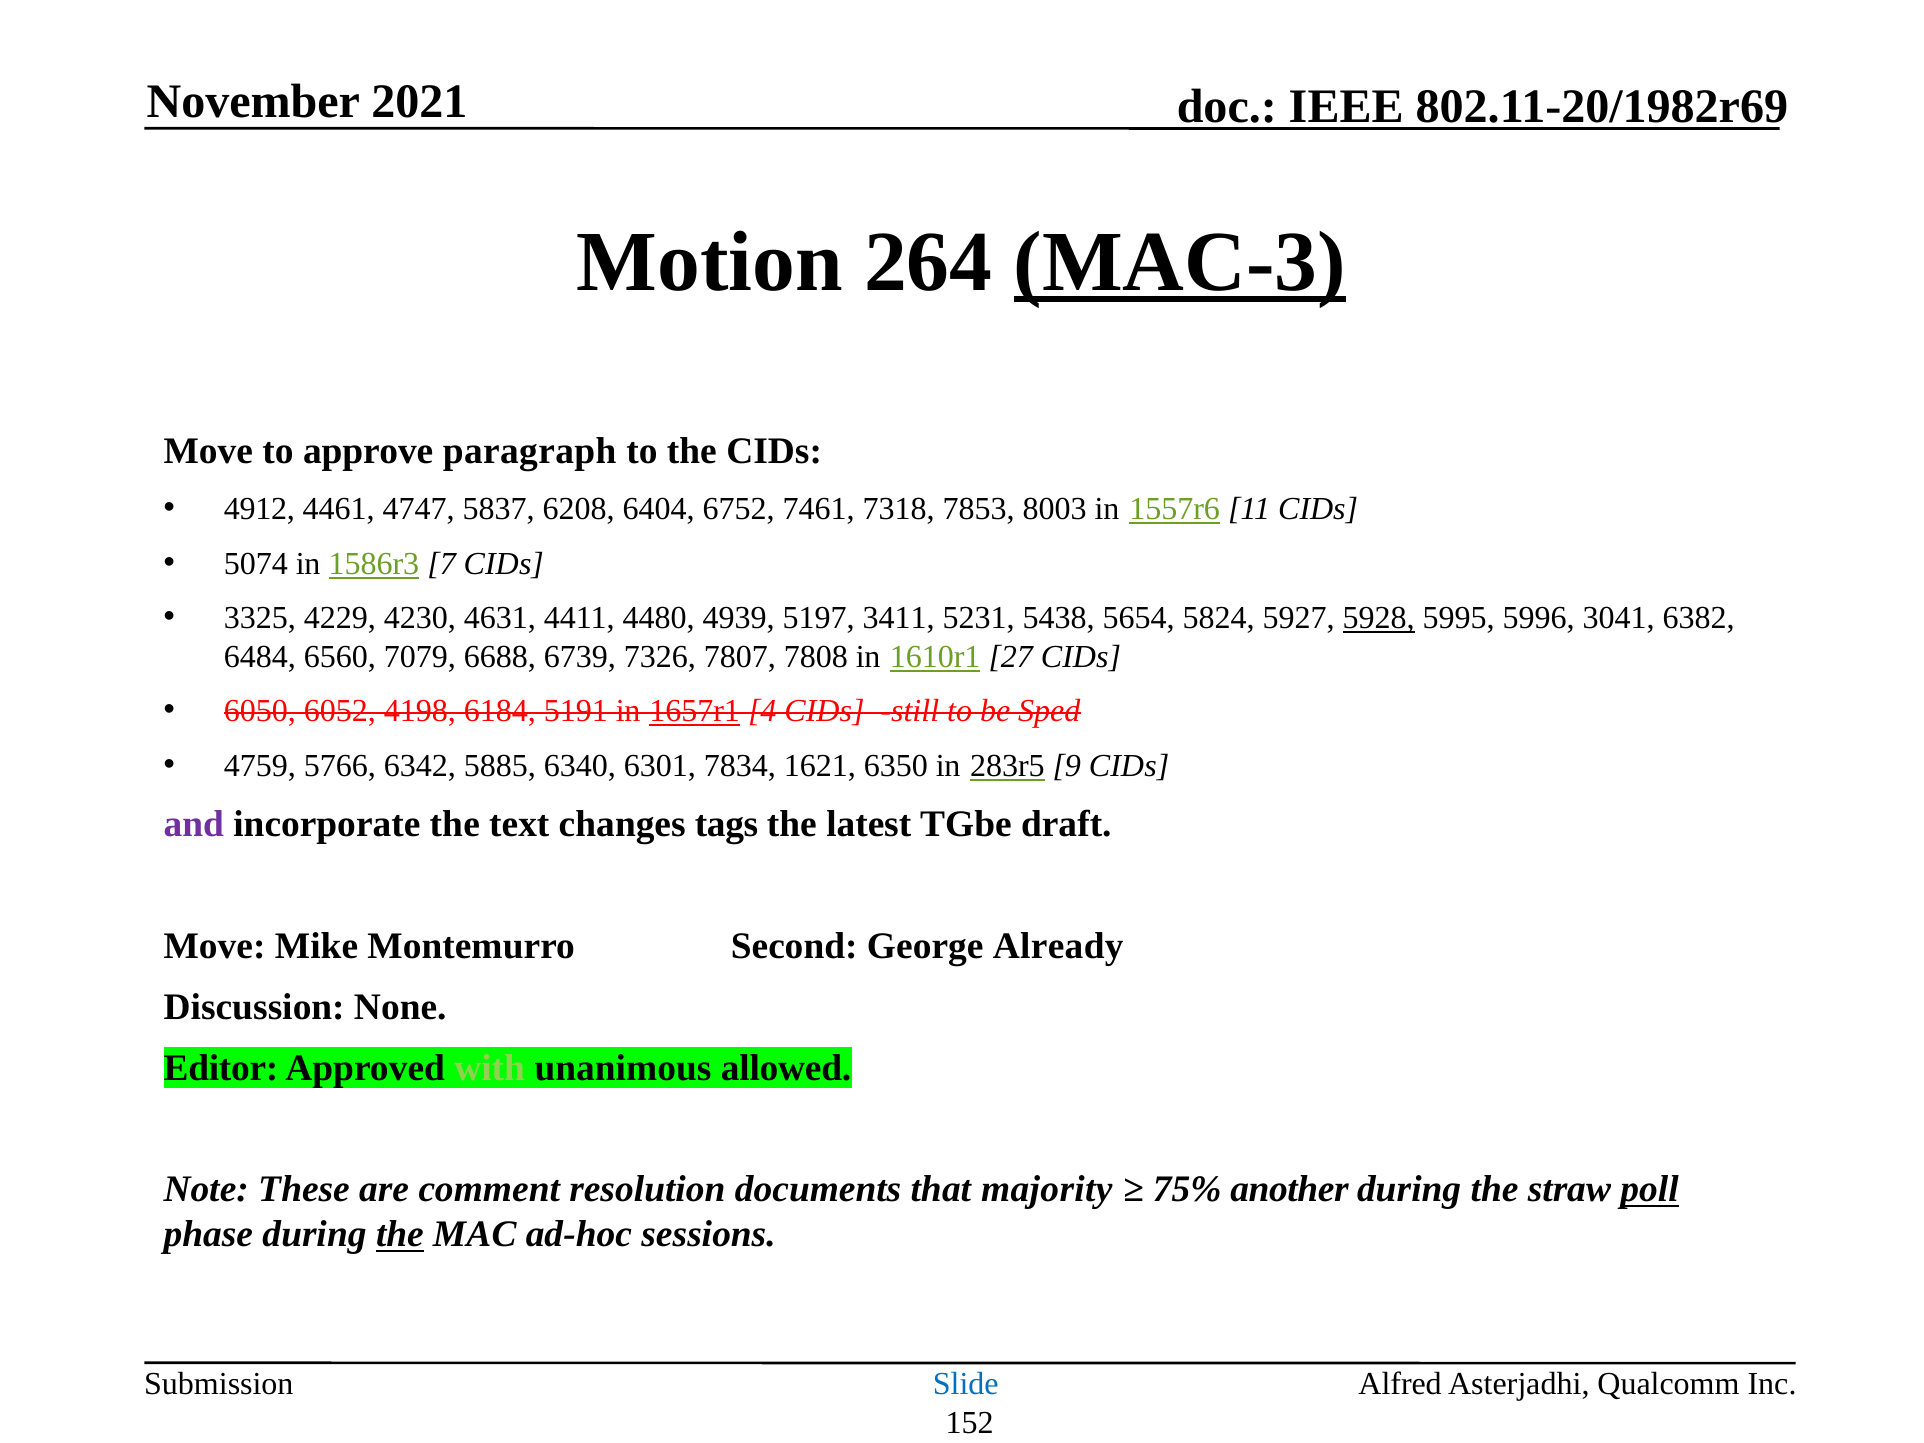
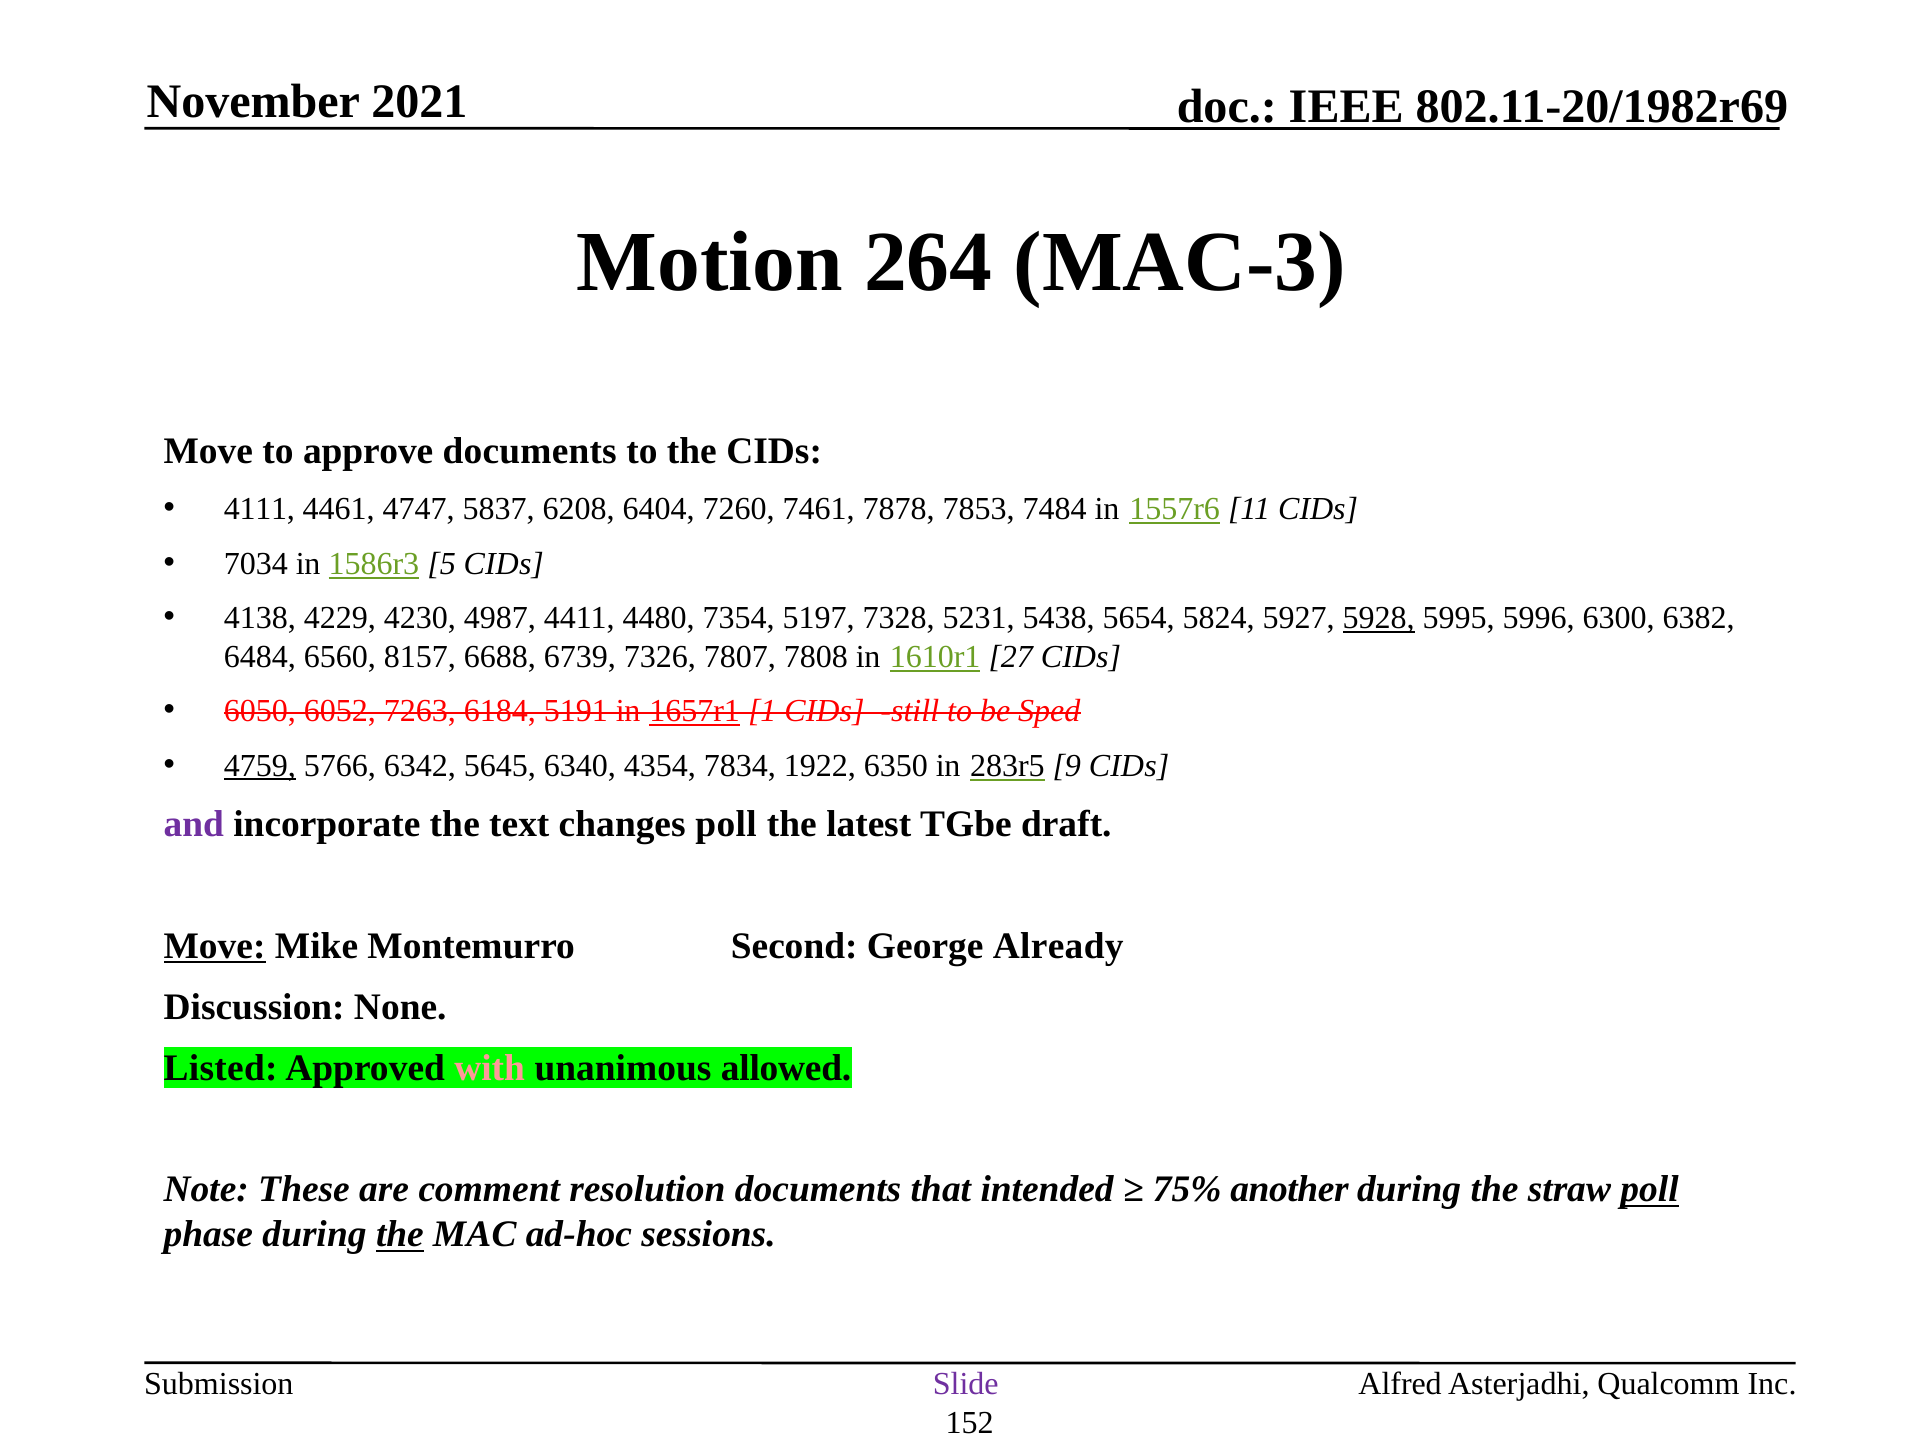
MAC-3 underline: present -> none
approve paragraph: paragraph -> documents
4912: 4912 -> 4111
6752: 6752 -> 7260
7318: 7318 -> 7878
8003: 8003 -> 7484
5074: 5074 -> 7034
7: 7 -> 5
3325: 3325 -> 4138
4631: 4631 -> 4987
4939: 4939 -> 7354
3411: 3411 -> 7328
3041: 3041 -> 6300
7079: 7079 -> 8157
4198: 4198 -> 7263
4: 4 -> 1
4759 underline: none -> present
5885: 5885 -> 5645
6301: 6301 -> 4354
1621: 1621 -> 1922
changes tags: tags -> poll
Move at (215, 946) underline: none -> present
Editor: Editor -> Listed
with colour: light green -> pink
majority: majority -> intended
Slide colour: blue -> purple
